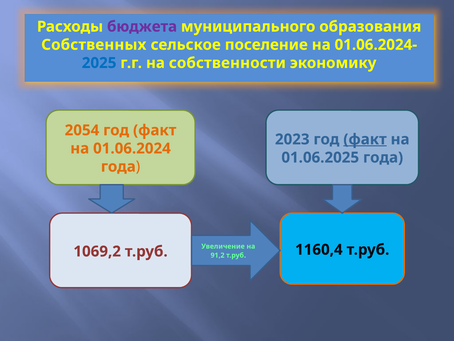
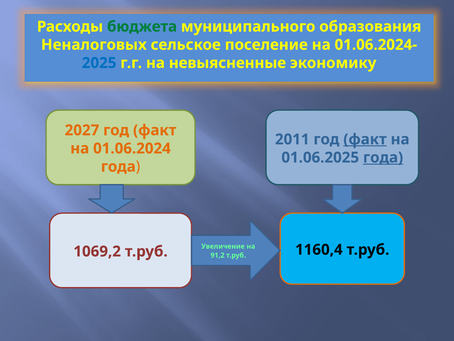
бюджета colour: purple -> green
Собственных: Собственных -> Неналоговых
собственности: собственности -> невыясненные
2054: 2054 -> 2027
2023: 2023 -> 2011
года at (383, 157) underline: none -> present
